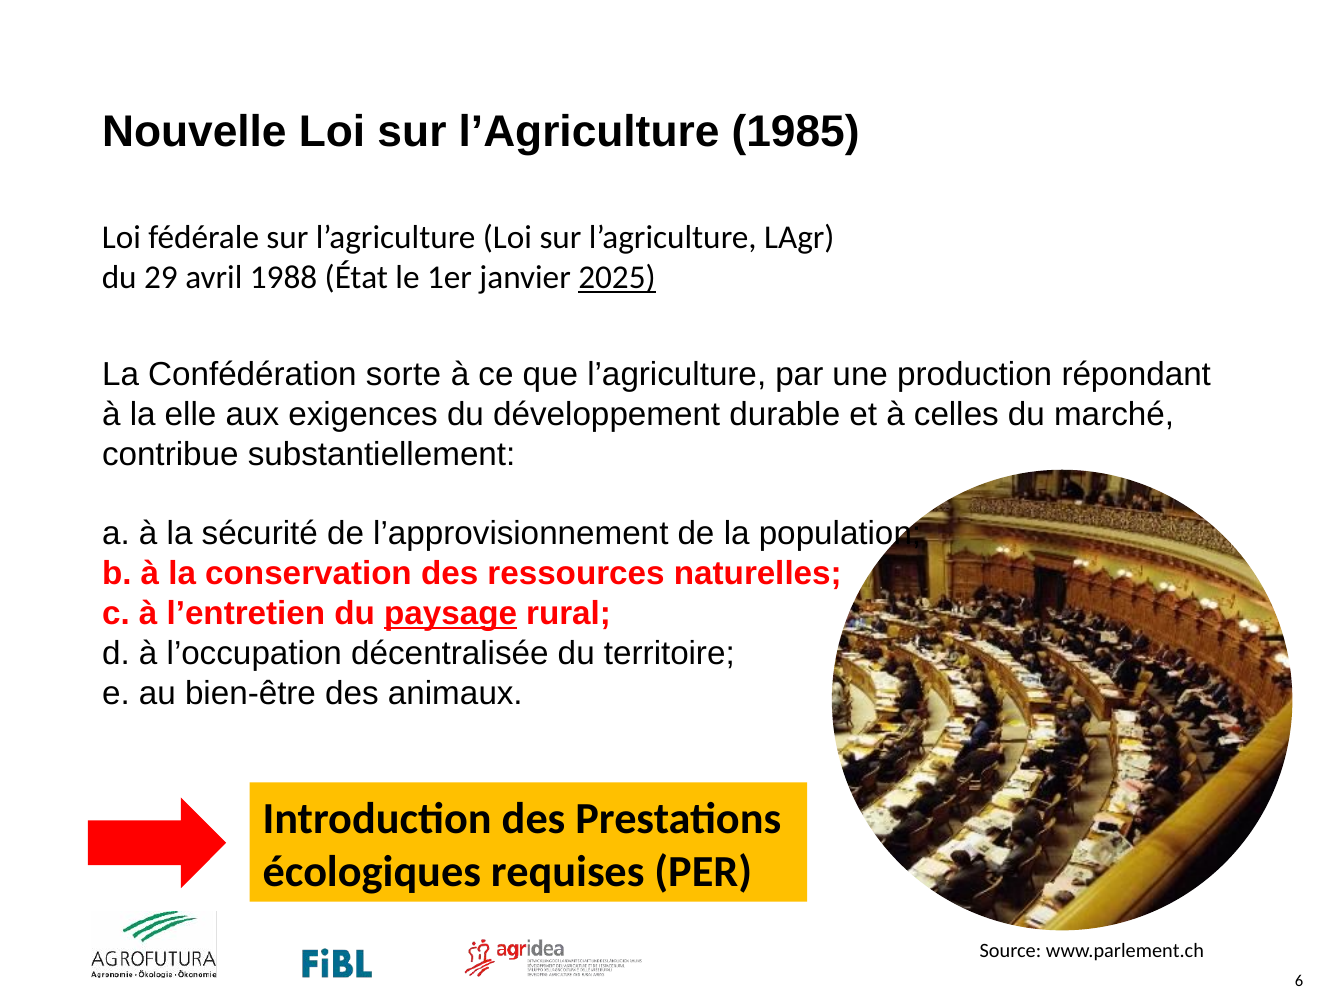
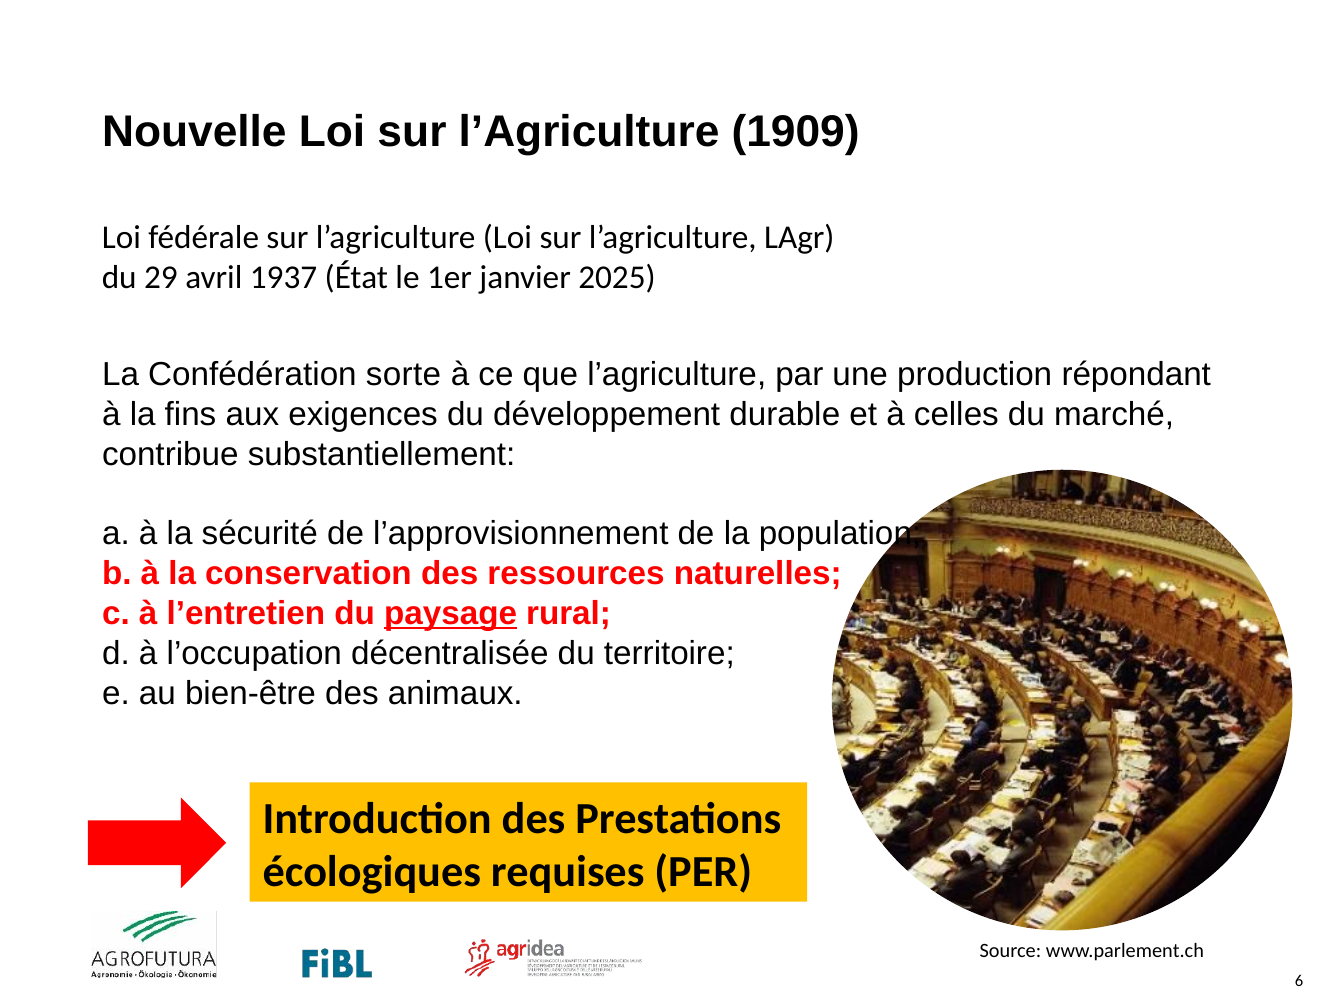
1985: 1985 -> 1909
1988: 1988 -> 1937
2025 underline: present -> none
elle: elle -> fins
